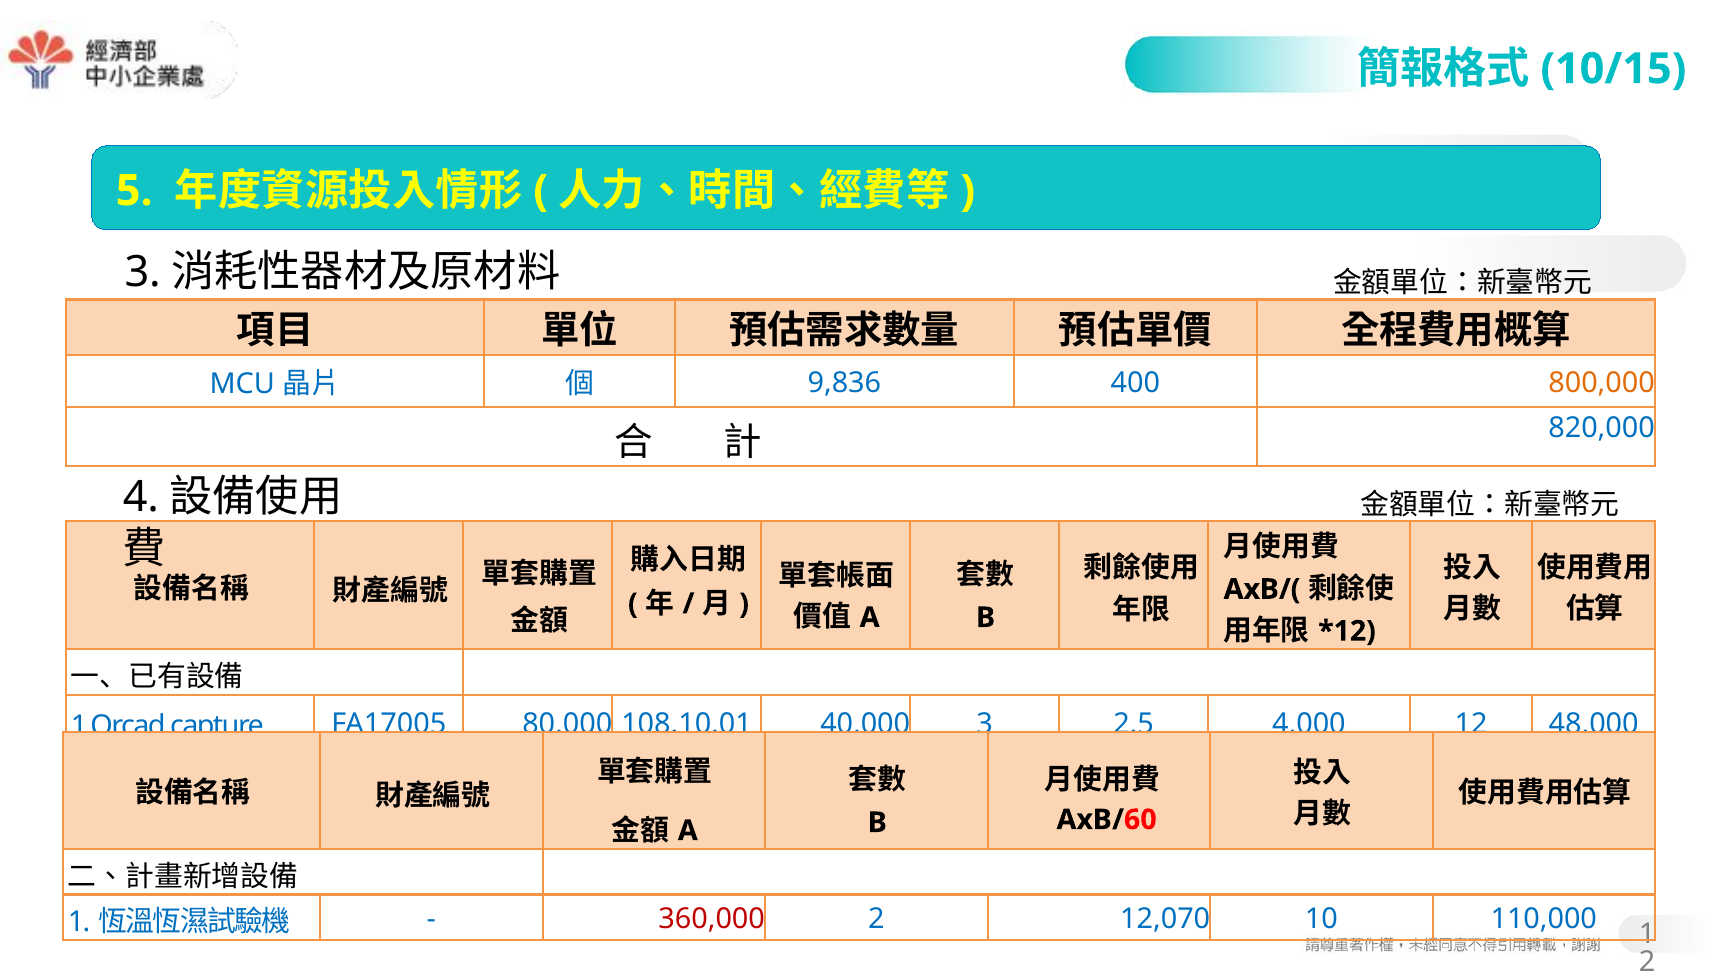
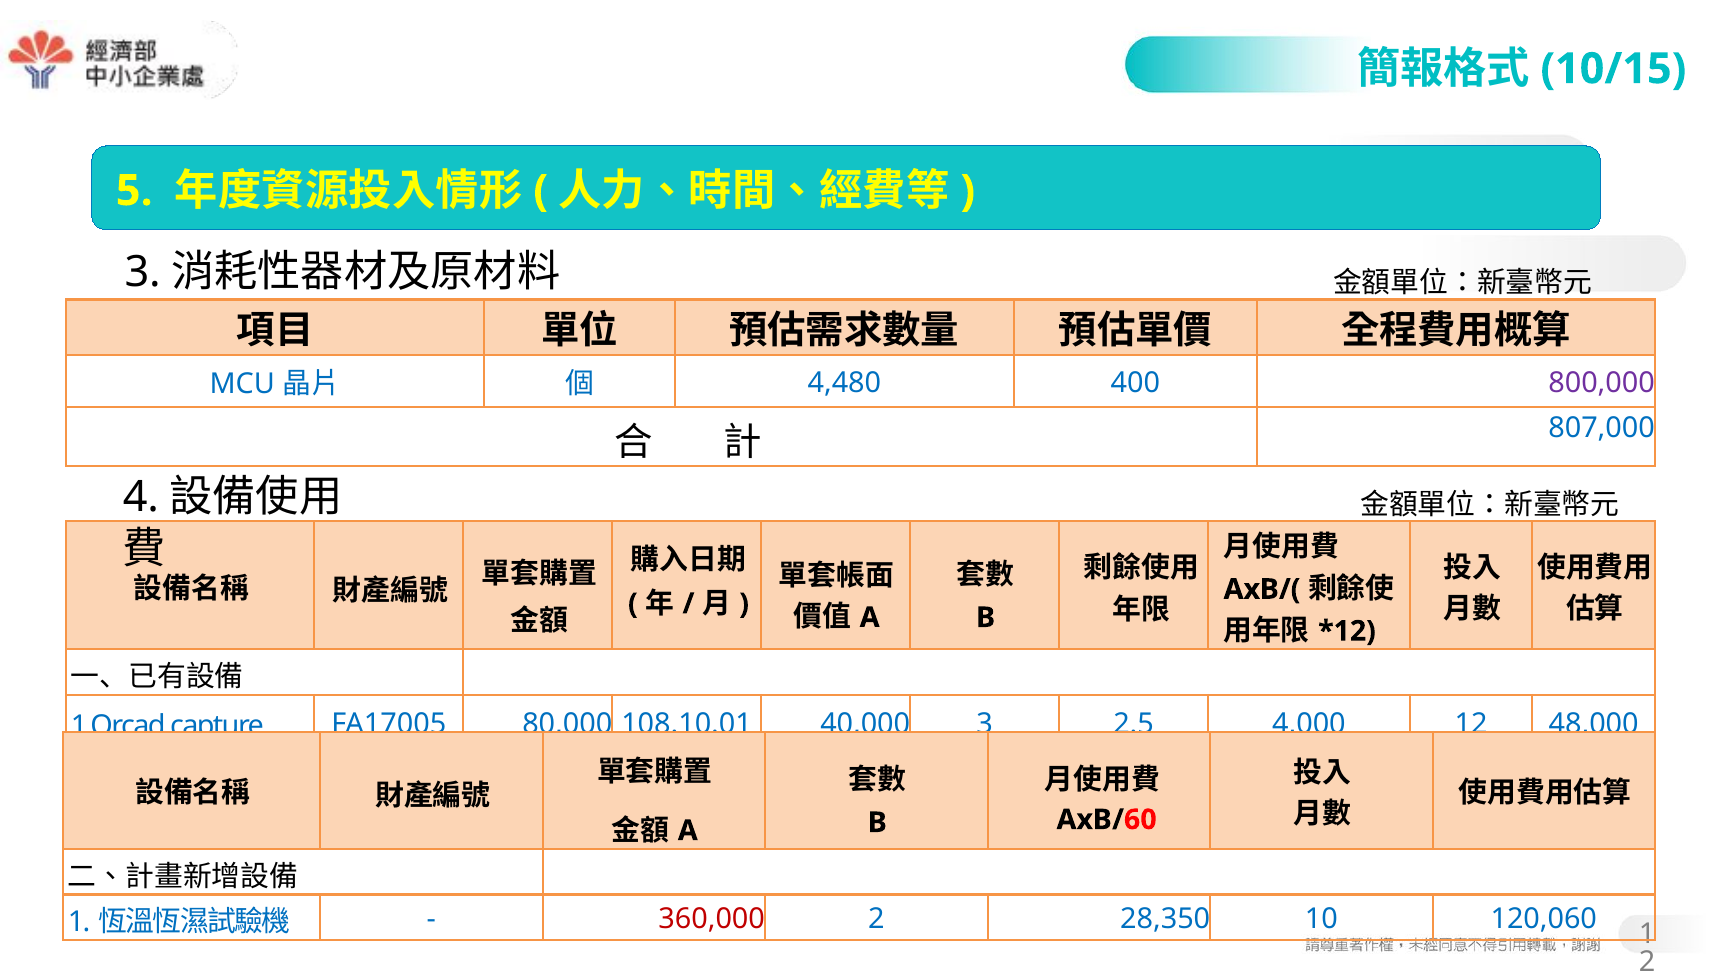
9,836: 9,836 -> 4,480
800,000 colour: orange -> purple
820,000: 820,000 -> 807,000
12,070: 12,070 -> 28,350
110,000: 110,000 -> 120,060
